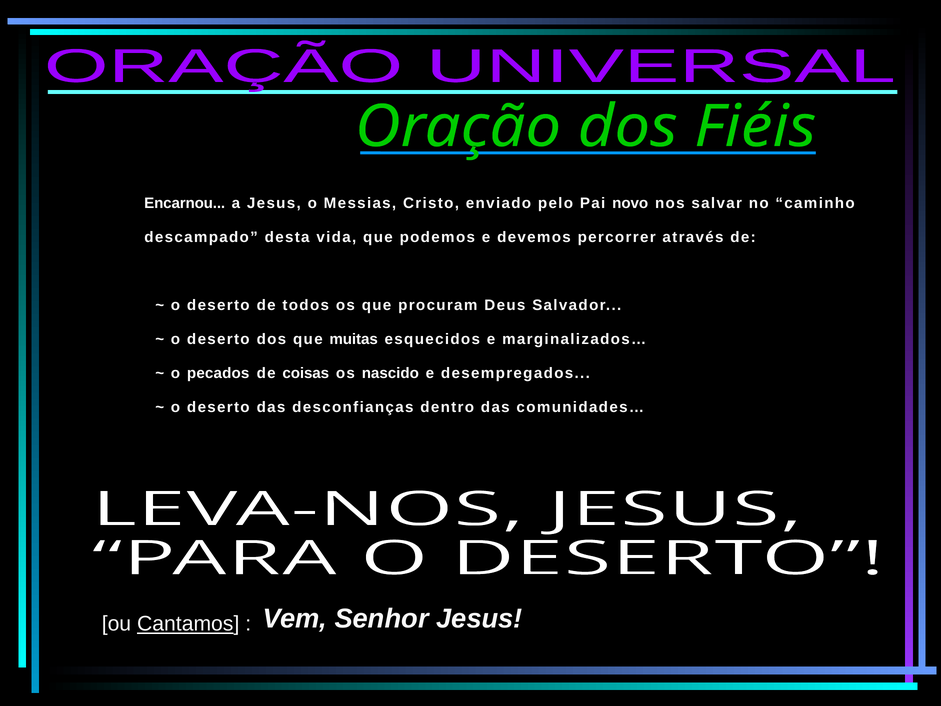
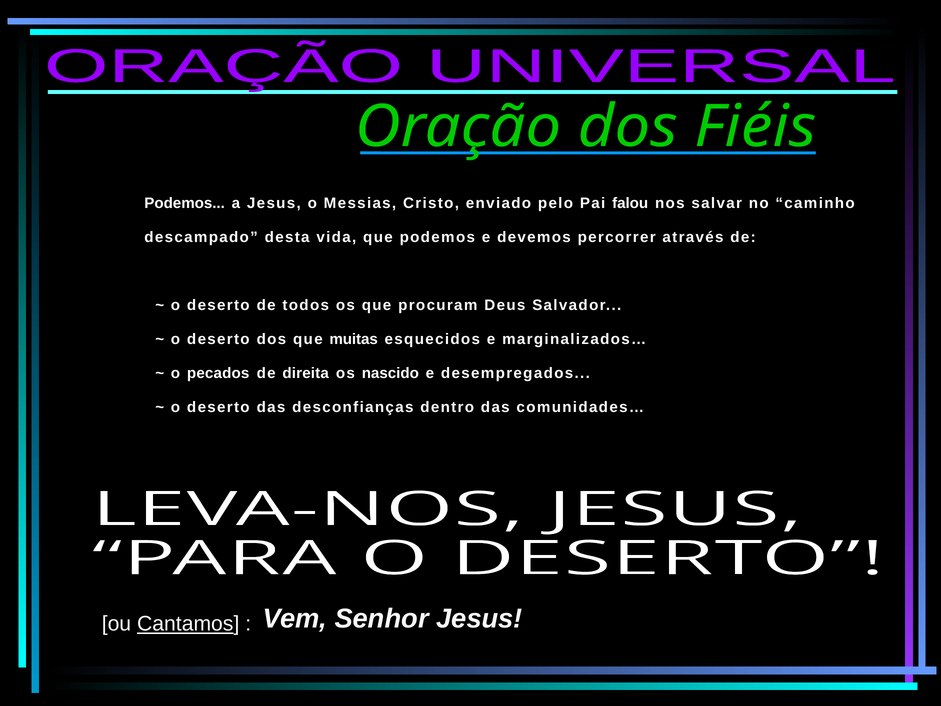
Encarnou at (185, 203): Encarnou -> Podemos
novo: novo -> falou
coisas: coisas -> direita
